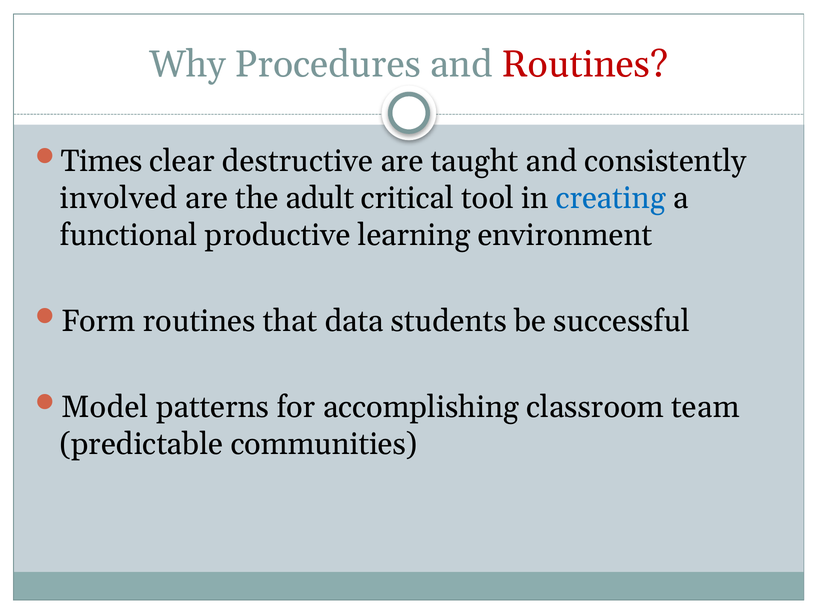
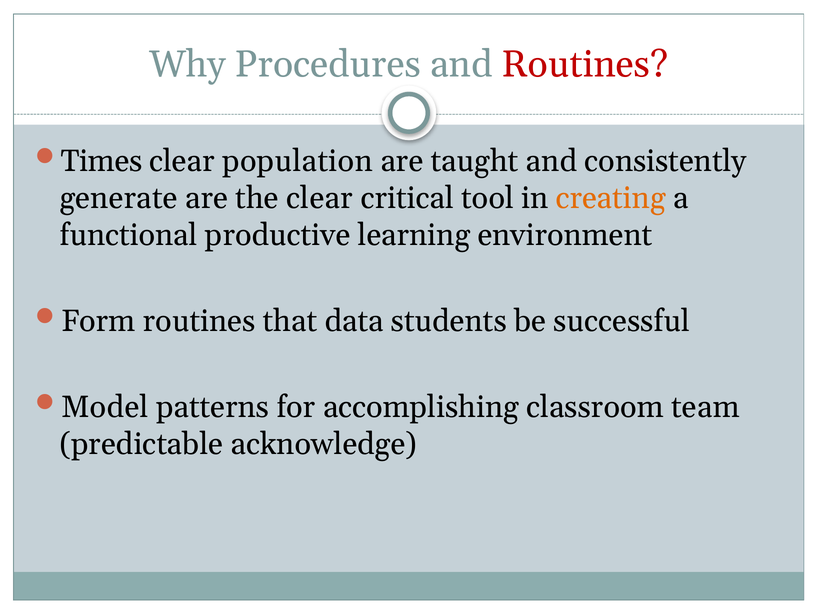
destructive: destructive -> population
involved: involved -> generate
the adult: adult -> clear
creating colour: blue -> orange
communities: communities -> acknowledge
